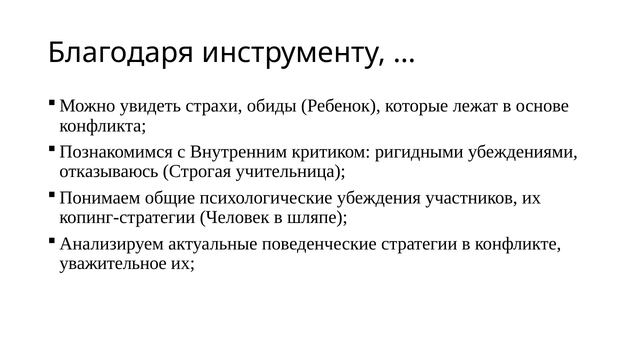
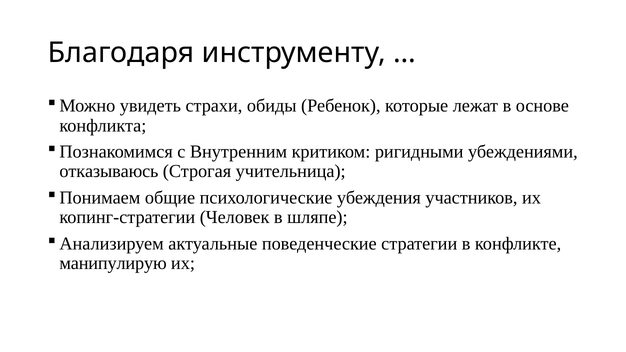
уважительное: уважительное -> манипулирую
